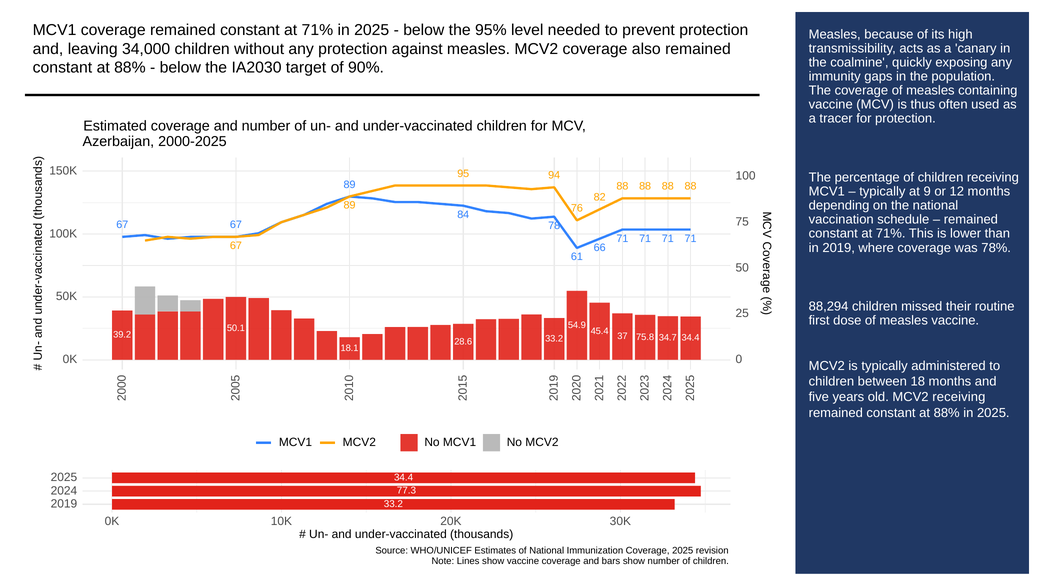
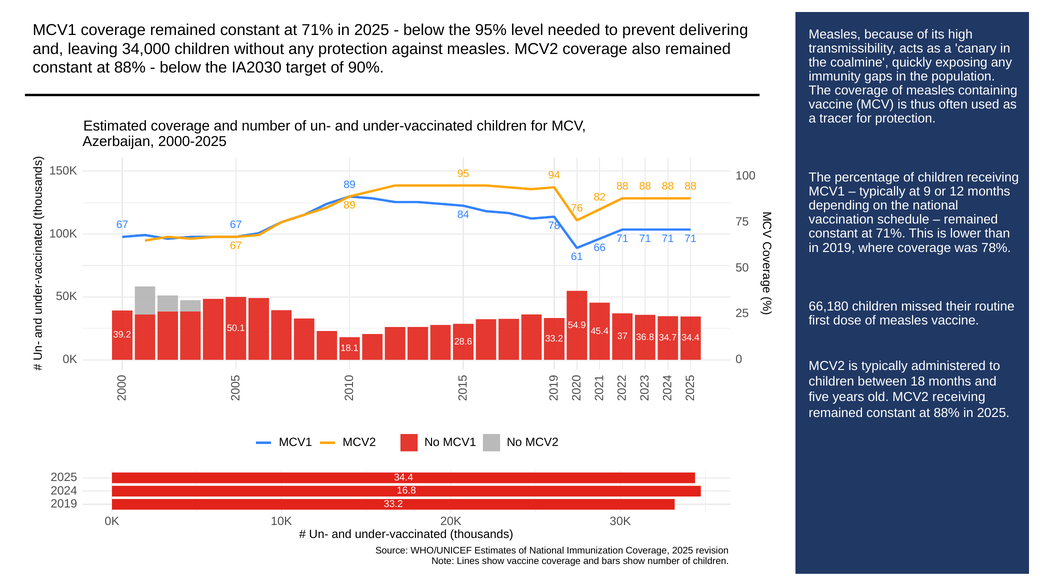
prevent protection: protection -> delivering
88,294: 88,294 -> 66,180
75.8: 75.8 -> 36.8
77.3: 77.3 -> 16.8
